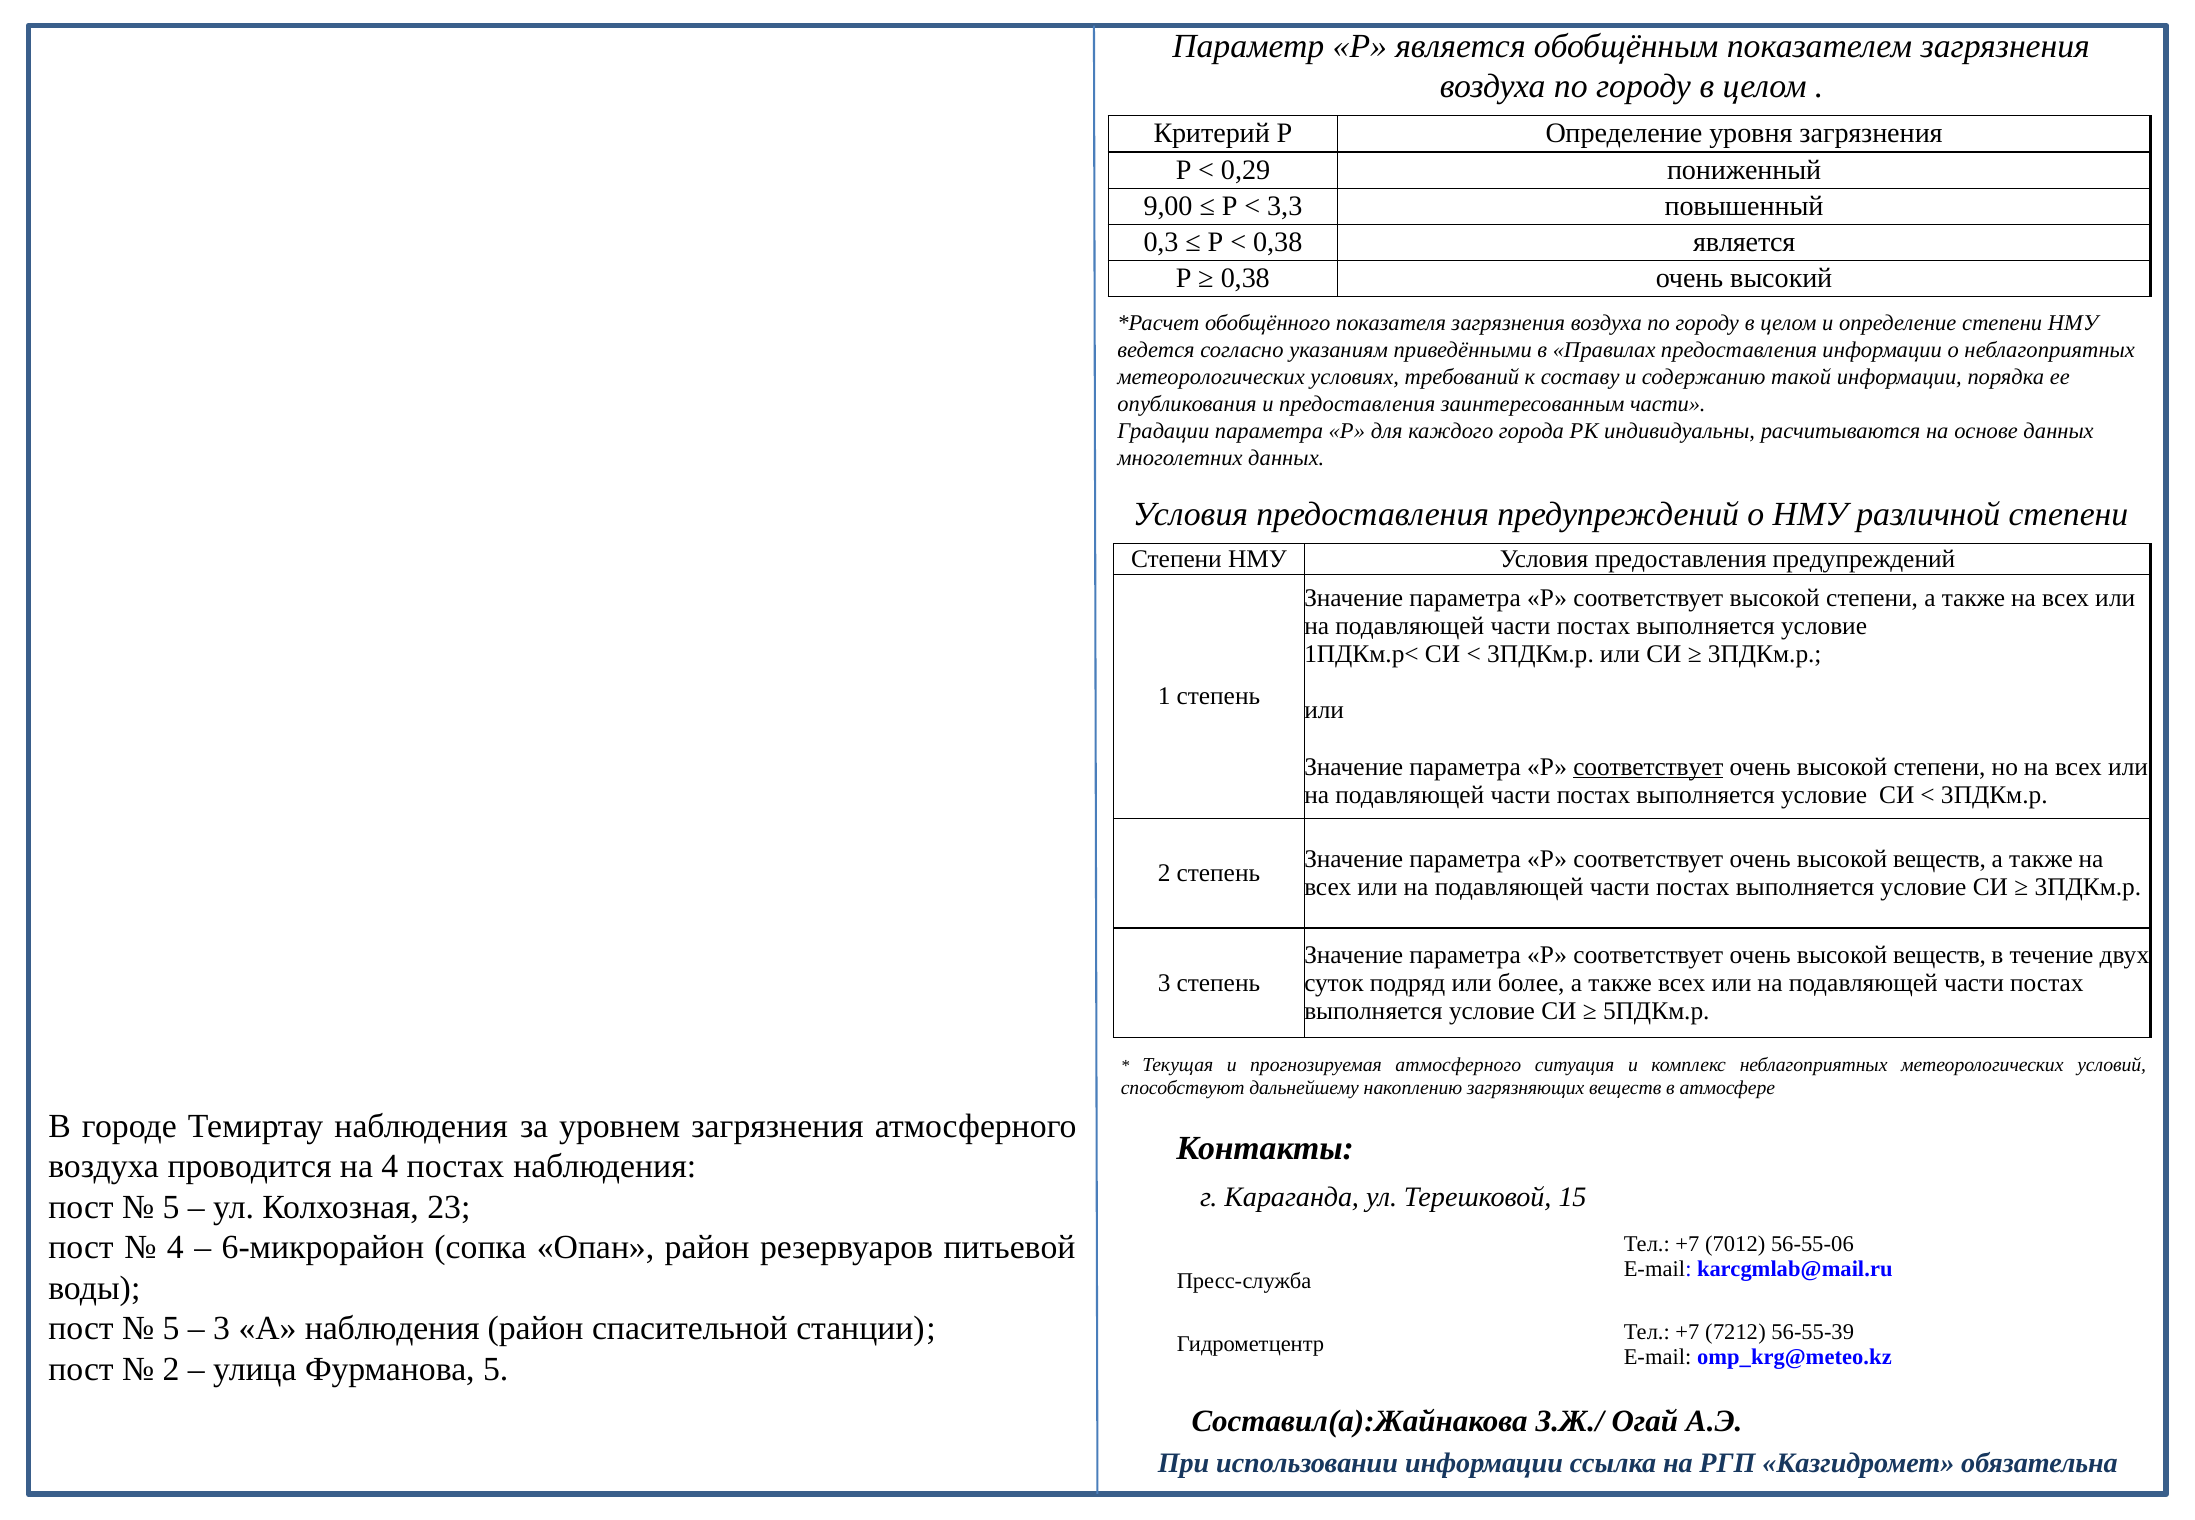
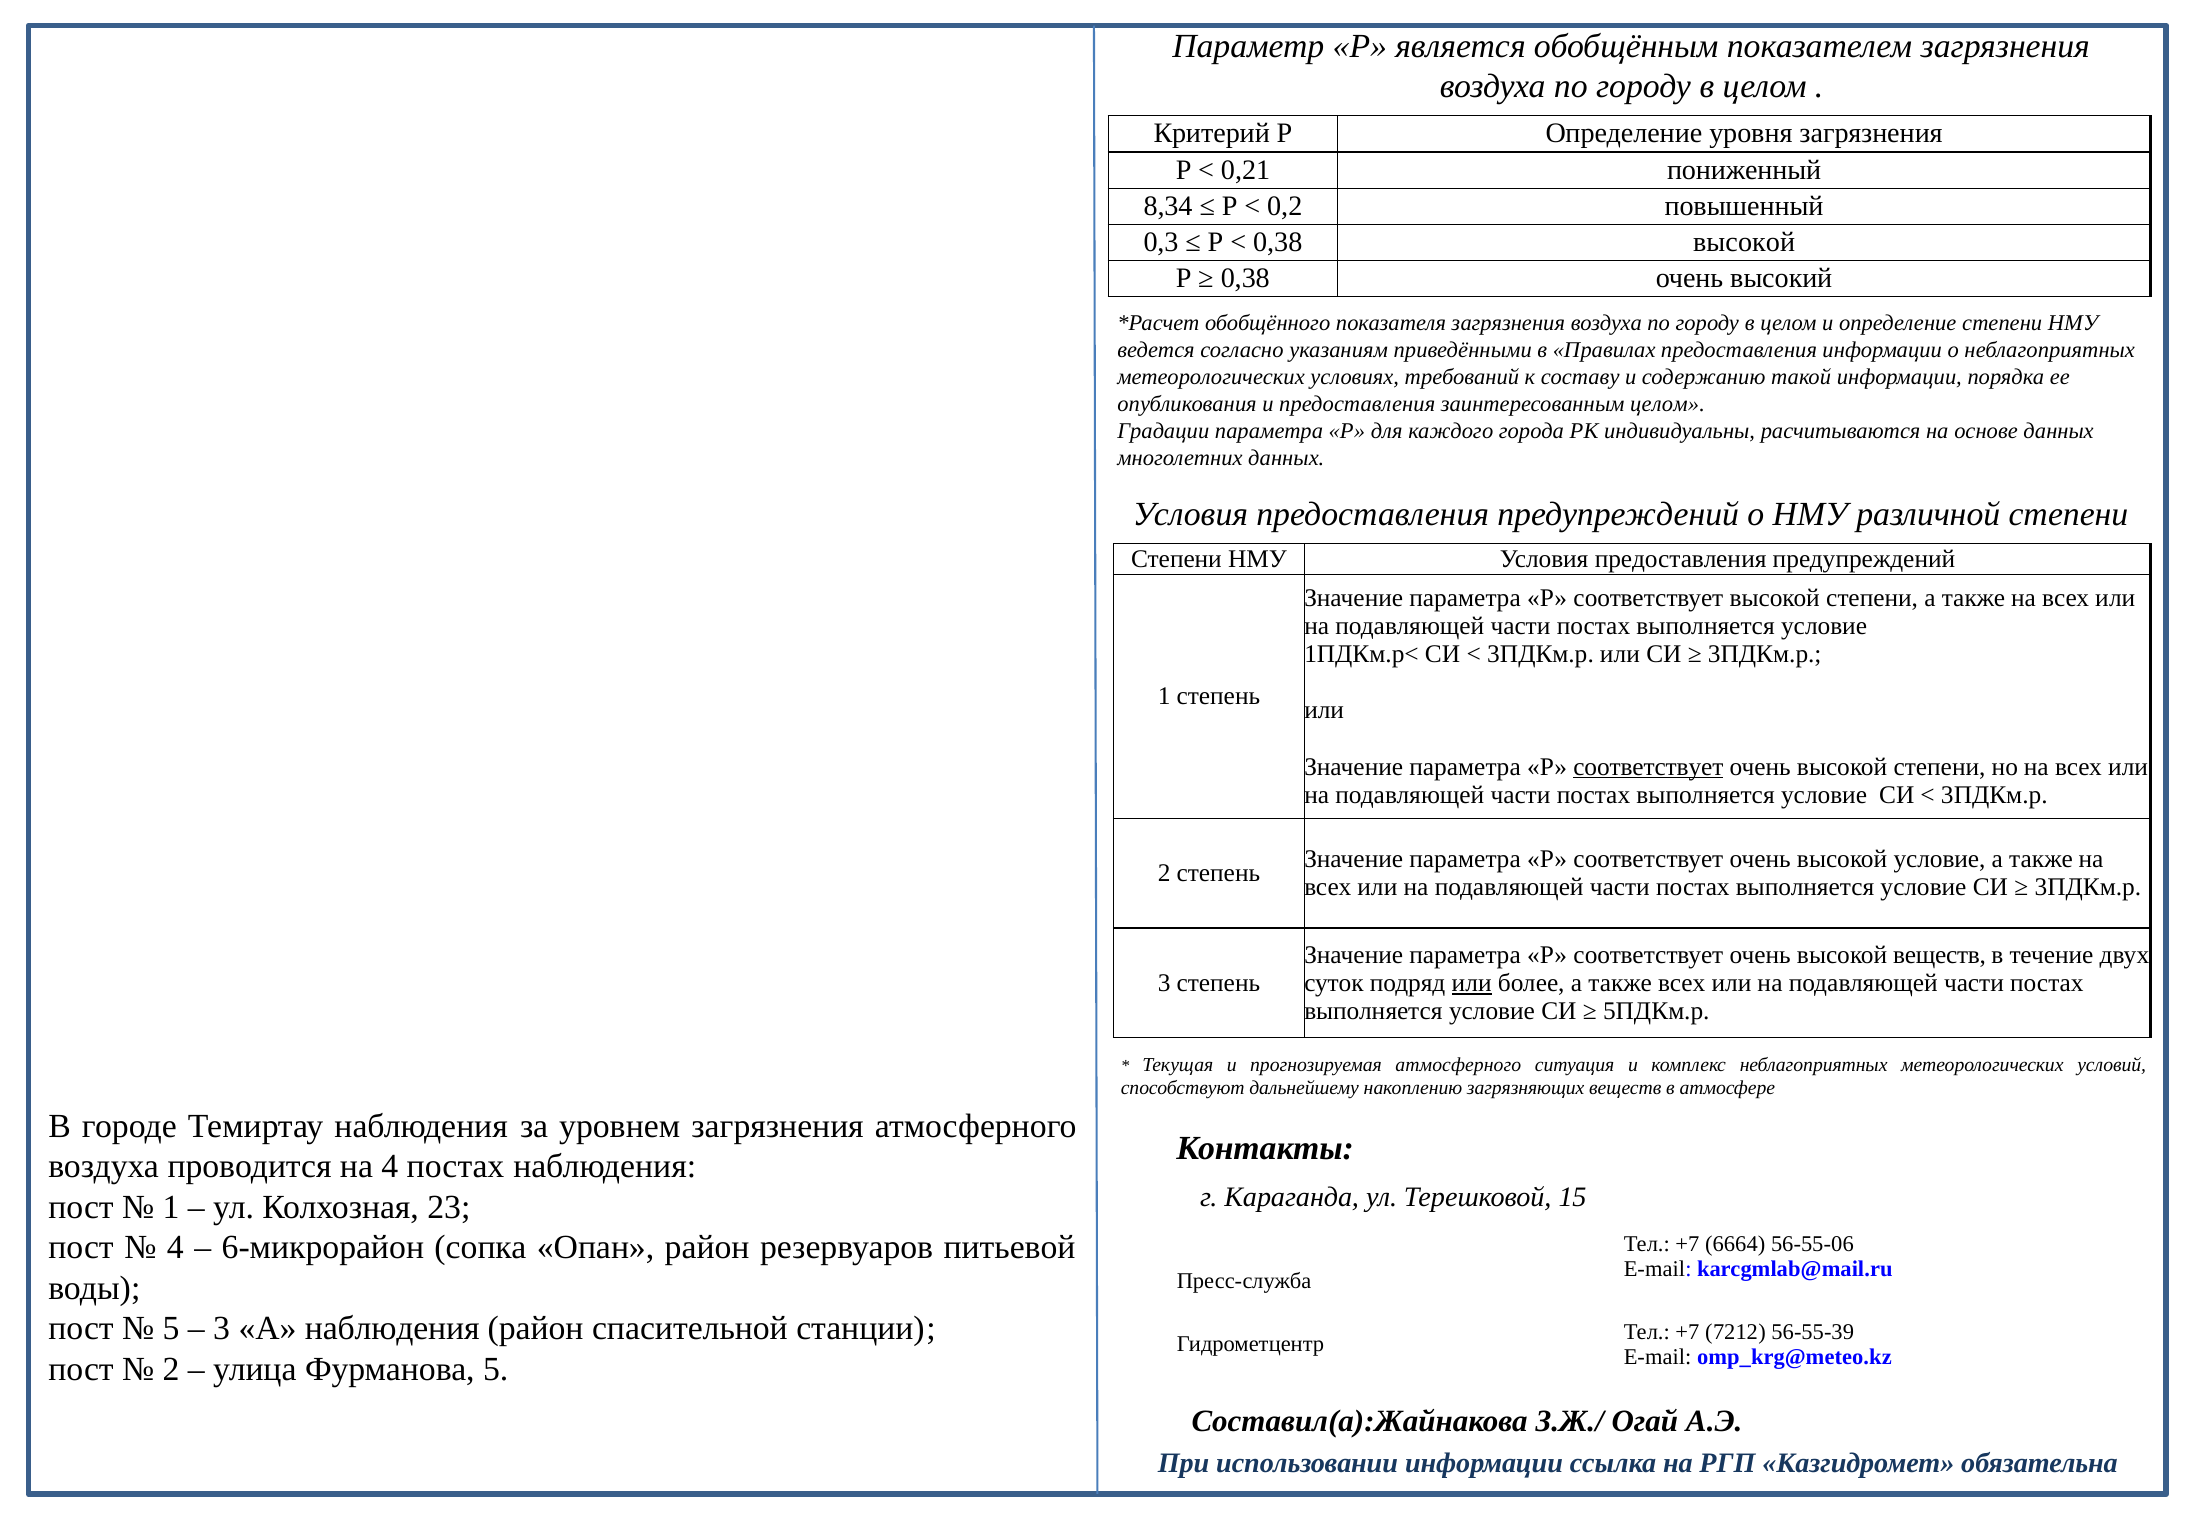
0,29: 0,29 -> 0,21
9,00: 9,00 -> 8,34
3,3: 3,3 -> 0,2
0,38 является: является -> высокой
заинтересованным части: части -> целом
веществ at (1940, 859): веществ -> условие
или at (1472, 983) underline: none -> present
5 at (171, 1207): 5 -> 1
7012: 7012 -> 6664
